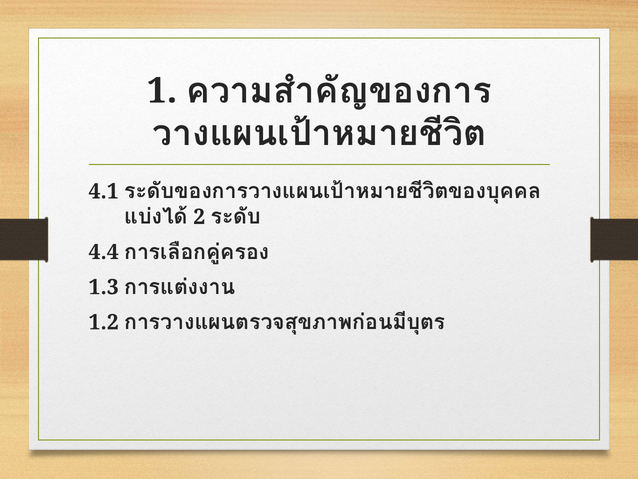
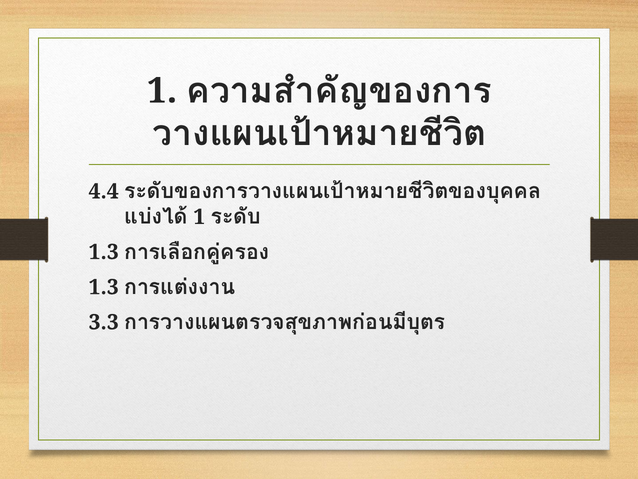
4.1: 4.1 -> 4.4
2 at (199, 217): 2 -> 1
4.4 at (104, 252): 4.4 -> 1.3
1.2: 1.2 -> 3.3
